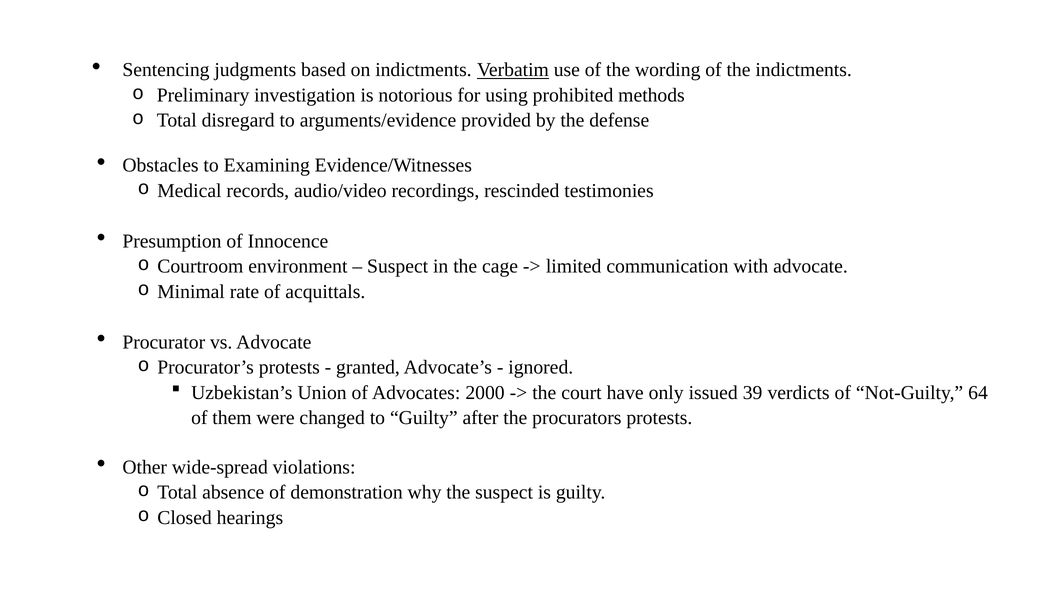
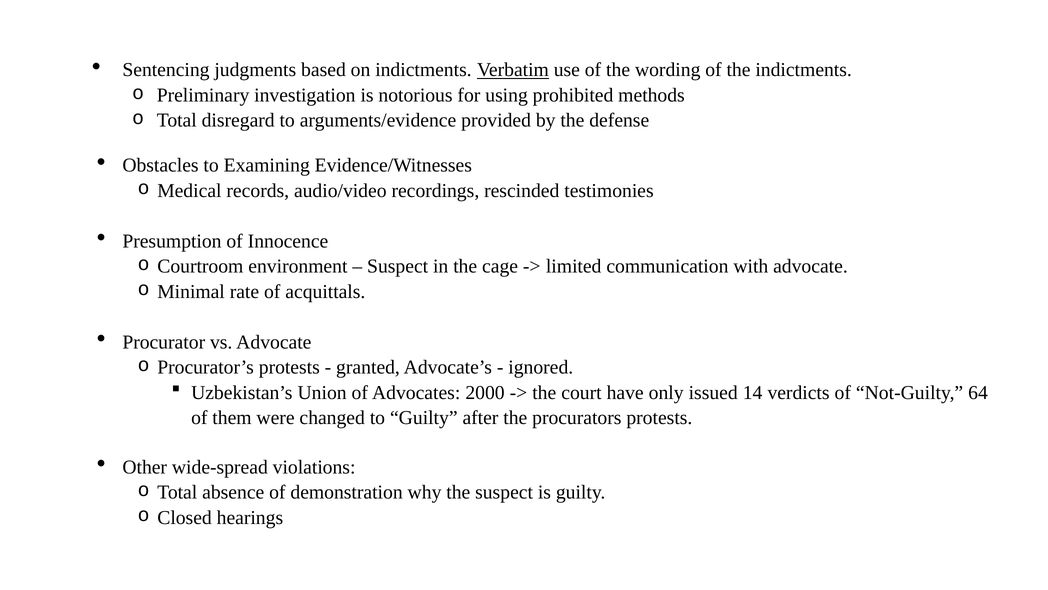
39: 39 -> 14
